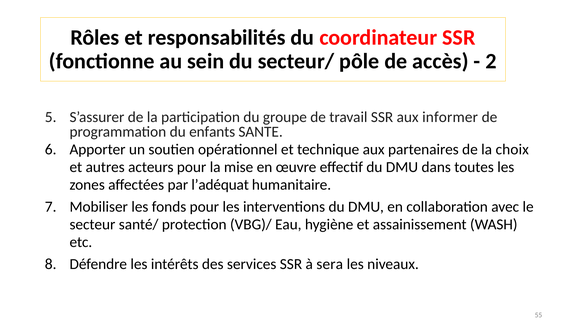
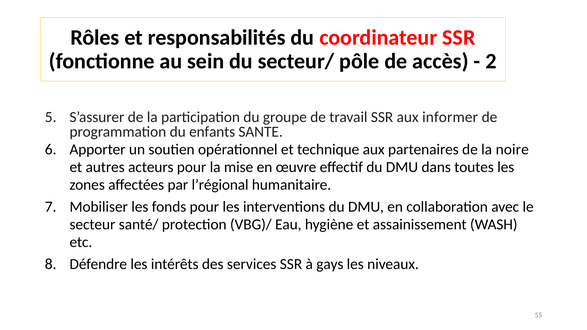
choix: choix -> noire
l’adéquat: l’adéquat -> l’régional
sera: sera -> gays
